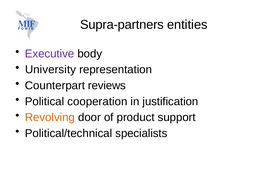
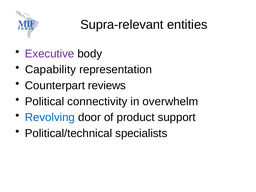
Supra-partners: Supra-partners -> Supra-relevant
University: University -> Capability
cooperation: cooperation -> connectivity
justification: justification -> overwhelm
Revolving colour: orange -> blue
